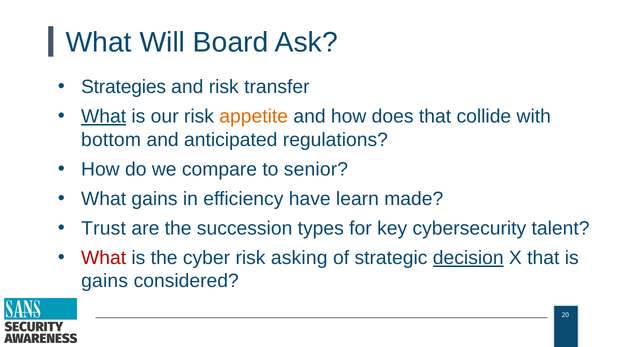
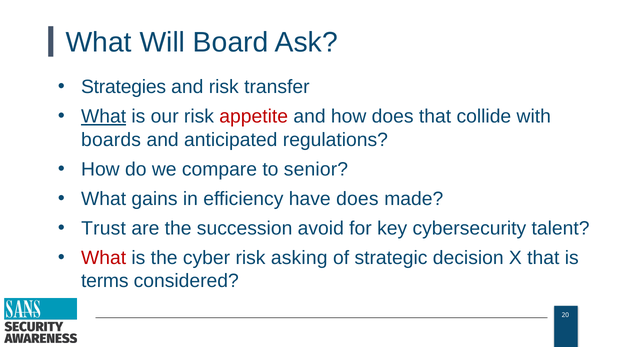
appetite colour: orange -> red
bottom: bottom -> boards
have learn: learn -> does
types: types -> avoid
decision underline: present -> none
gains at (105, 282): gains -> terms
